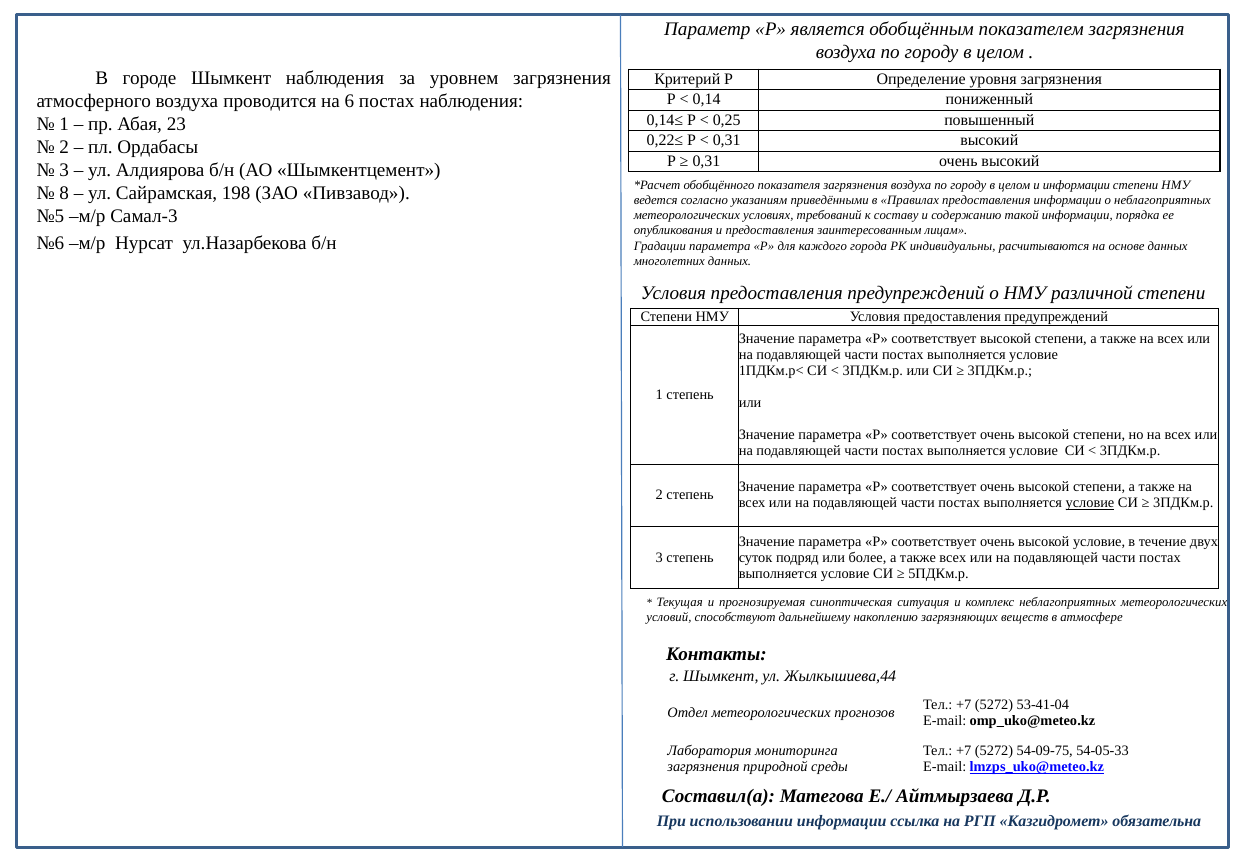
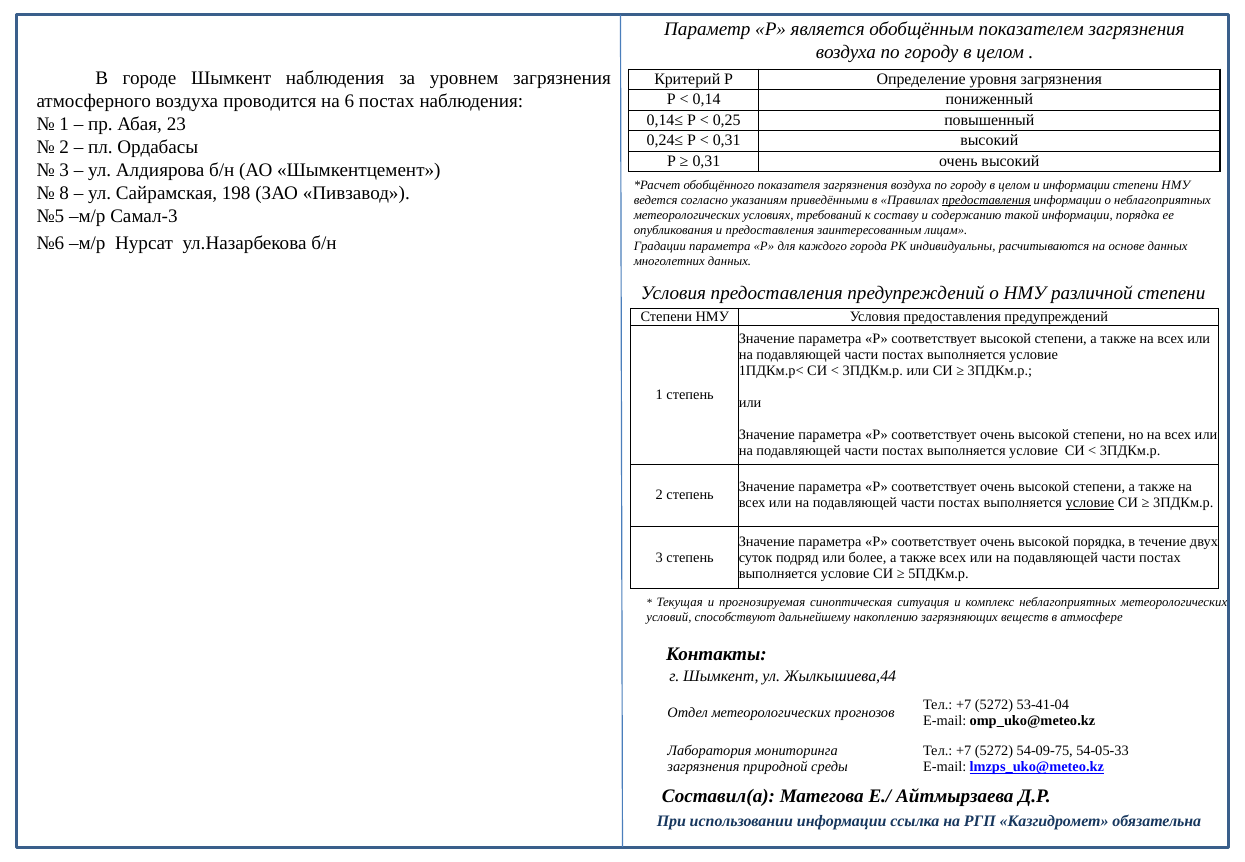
0,22≤: 0,22≤ -> 0,24≤
предоставления at (986, 200) underline: none -> present
высокой условие: условие -> порядка
